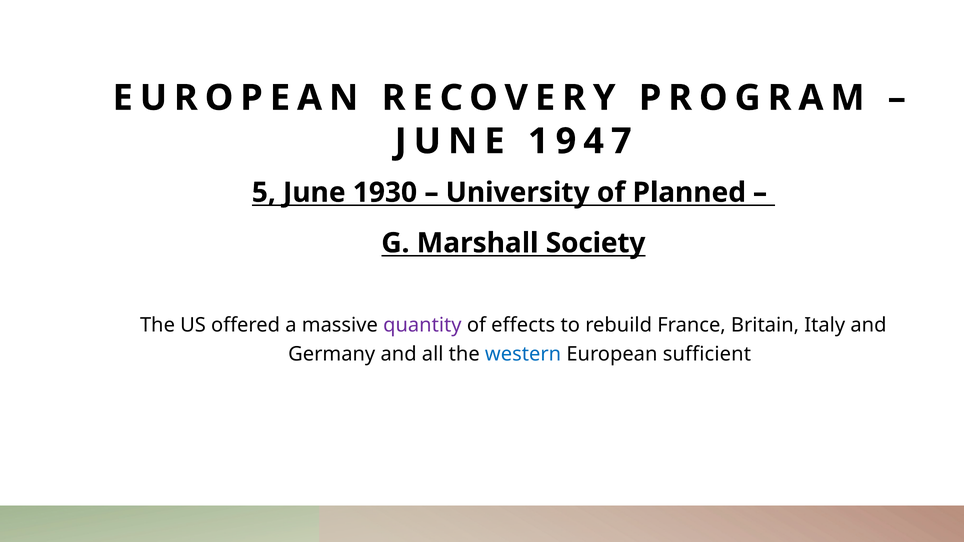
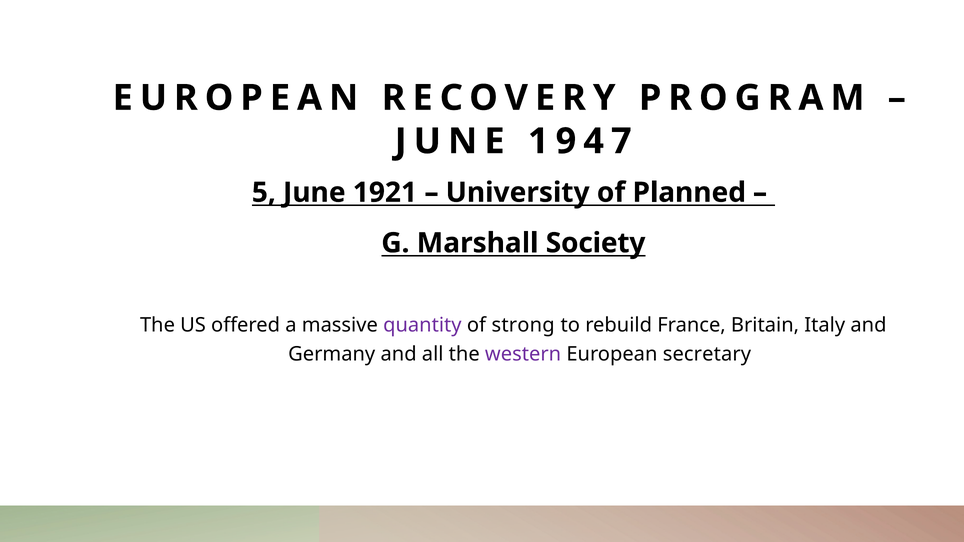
1930: 1930 -> 1921
effects: effects -> strong
western colour: blue -> purple
sufficient: sufficient -> secretary
